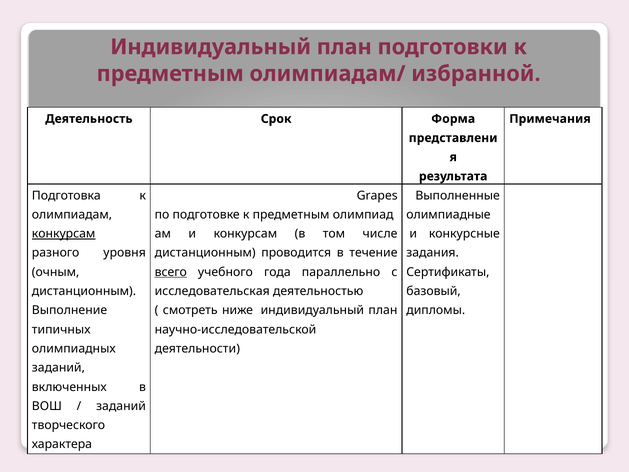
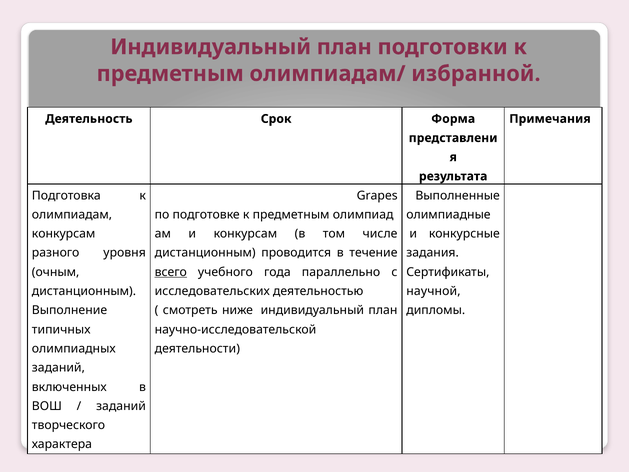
конкурсам at (64, 234) underline: present -> none
исследовательская: исследовательская -> исследовательских
базовый: базовый -> научной
